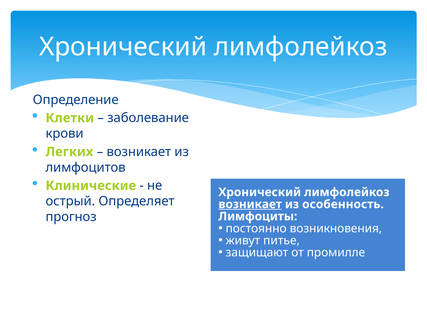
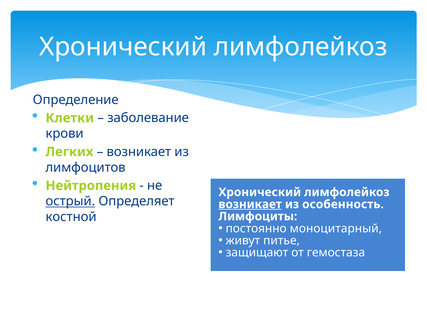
Клинические: Клинические -> Нейтропения
острый underline: none -> present
прогноз: прогноз -> костной
возникновения: возникновения -> моноцитарный
промилле: промилле -> гемостаза
